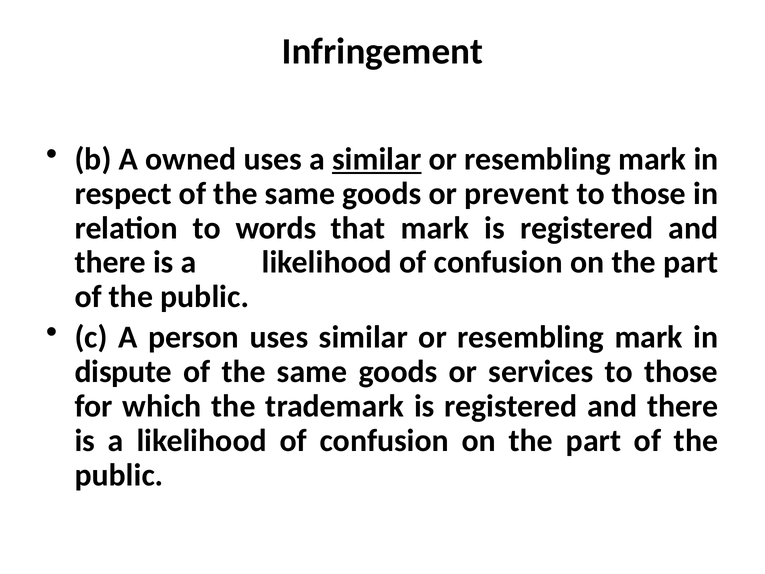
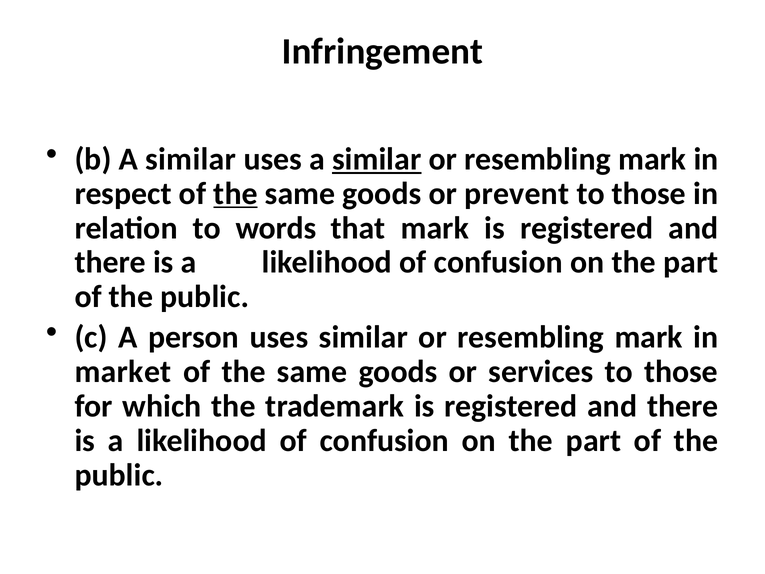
b A owned: owned -> similar
the at (236, 193) underline: none -> present
dispute: dispute -> market
